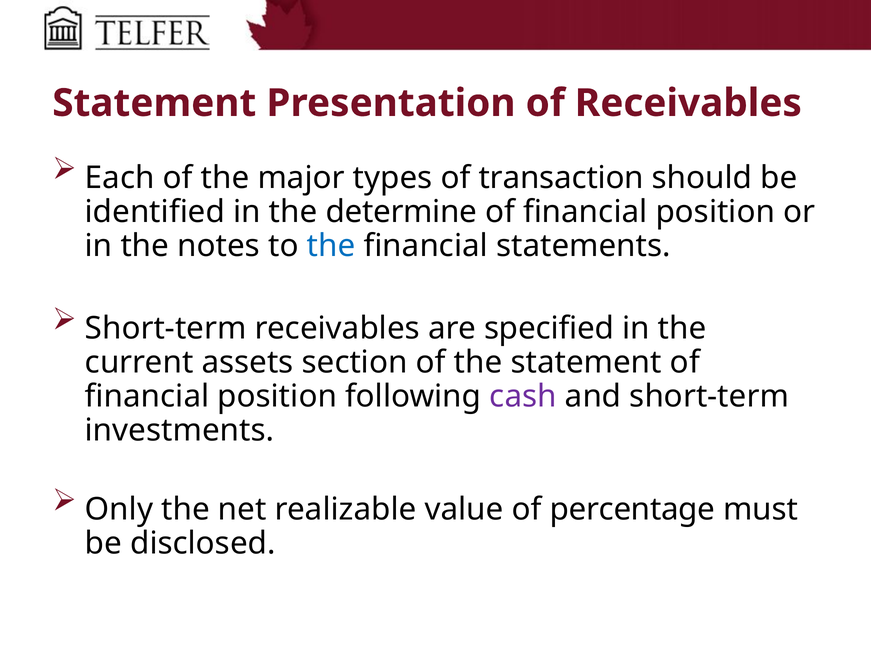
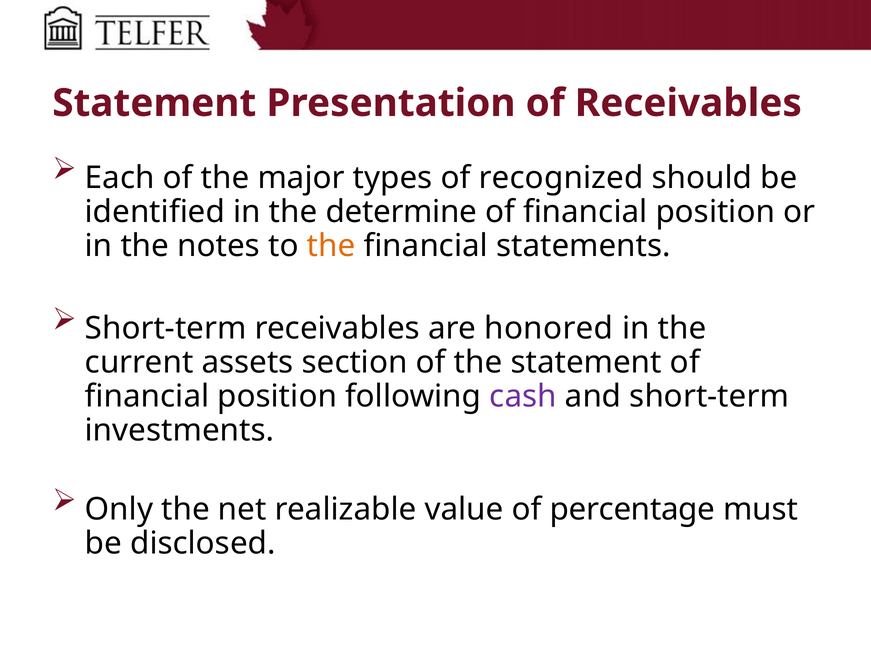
transaction: transaction -> recognized
the at (331, 246) colour: blue -> orange
specified: specified -> honored
